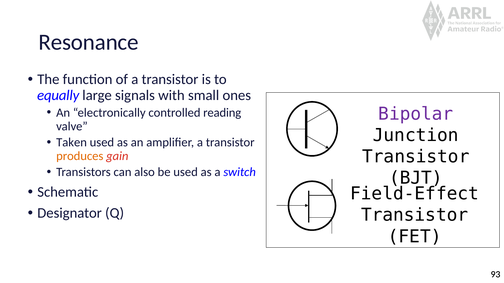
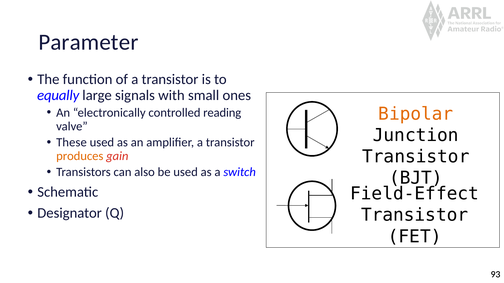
Resonance: Resonance -> Parameter
Bipolar colour: purple -> orange
Taken: Taken -> These
